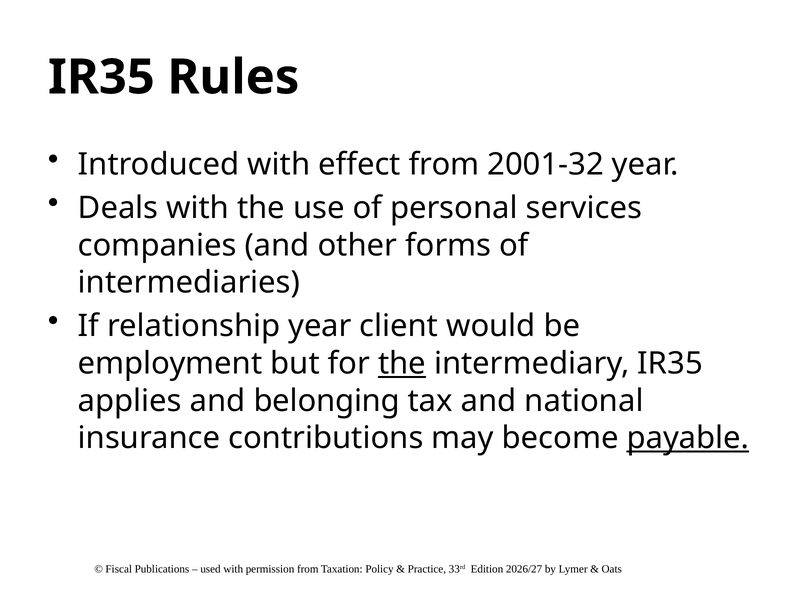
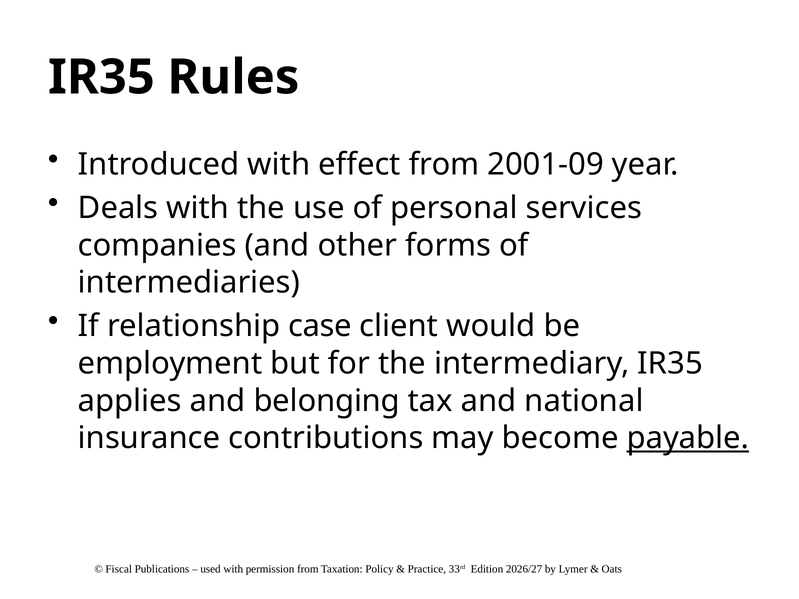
2001-32: 2001-32 -> 2001-09
relationship year: year -> case
the at (402, 364) underline: present -> none
